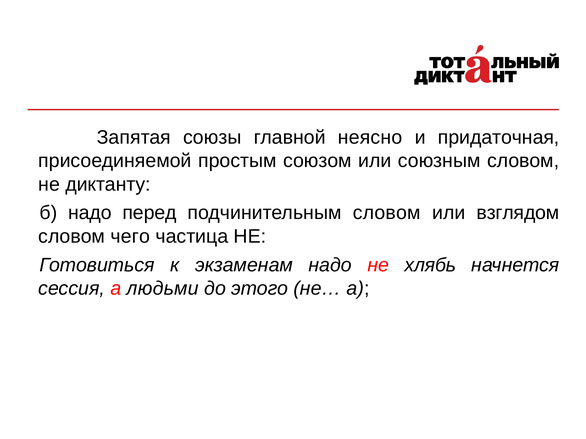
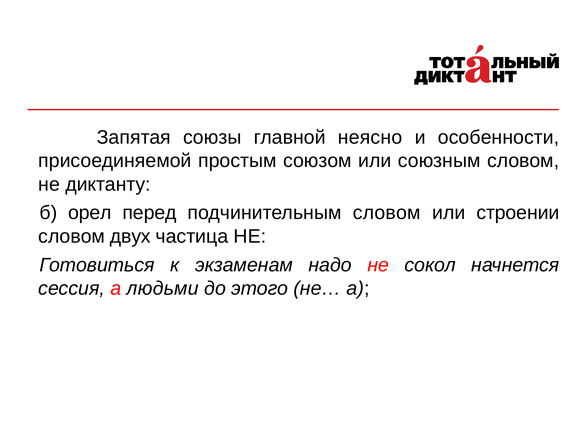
придаточная: придаточная -> особенности
б надо: надо -> орел
взглядом: взглядом -> строении
чего: чего -> двух
хлябь: хлябь -> сокол
